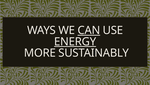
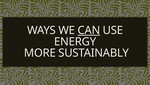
ENERGY underline: present -> none
